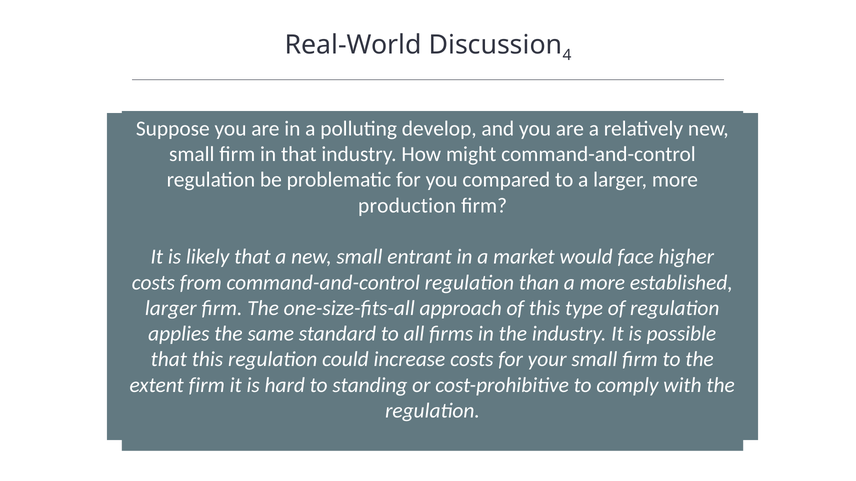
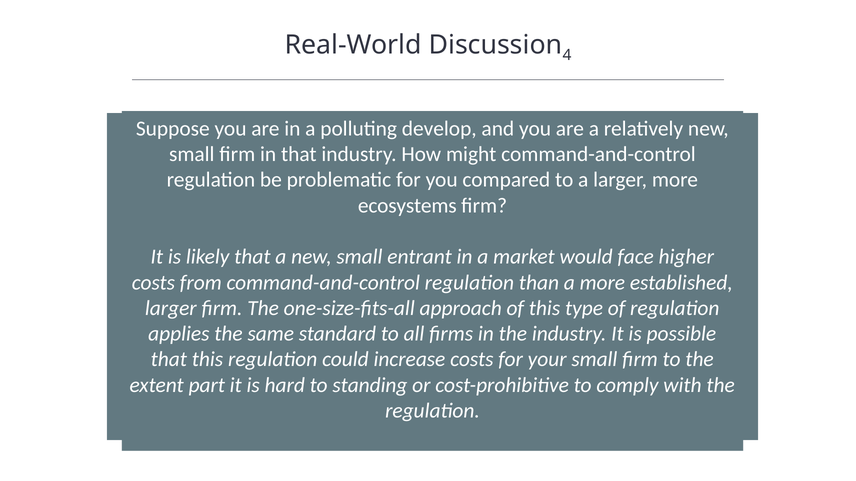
production: production -> ecosystems
extent firm: firm -> part
